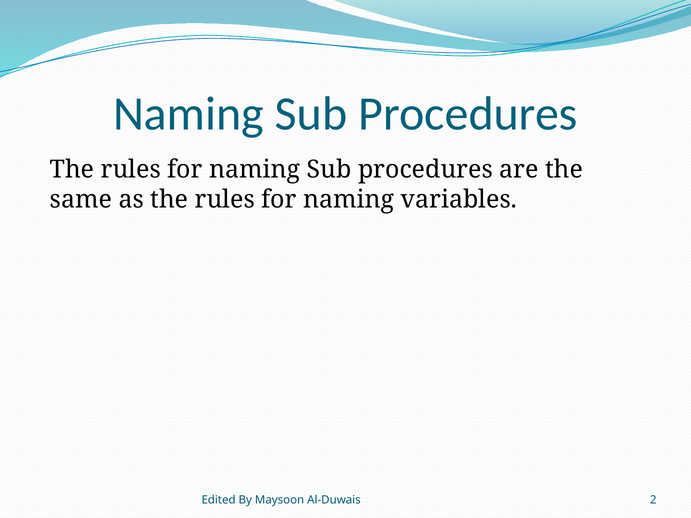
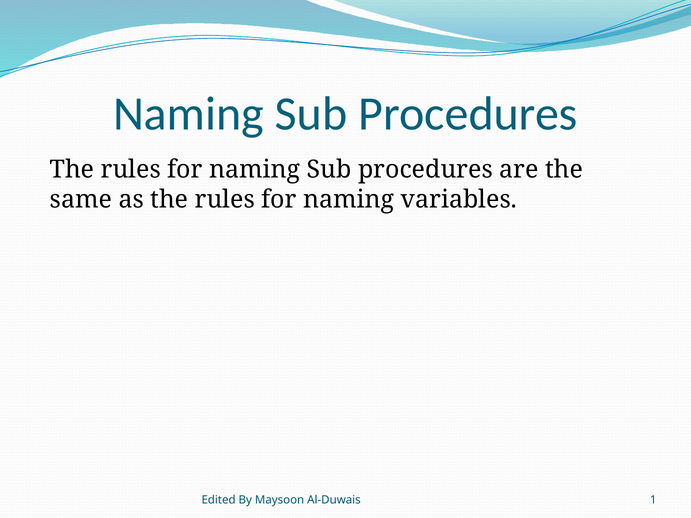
2: 2 -> 1
